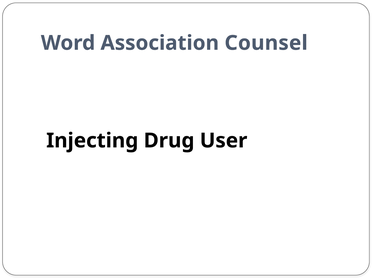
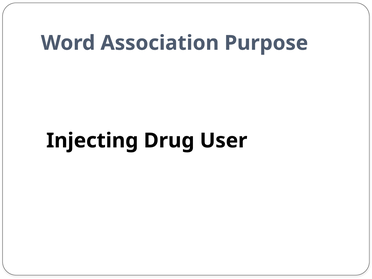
Counsel: Counsel -> Purpose
